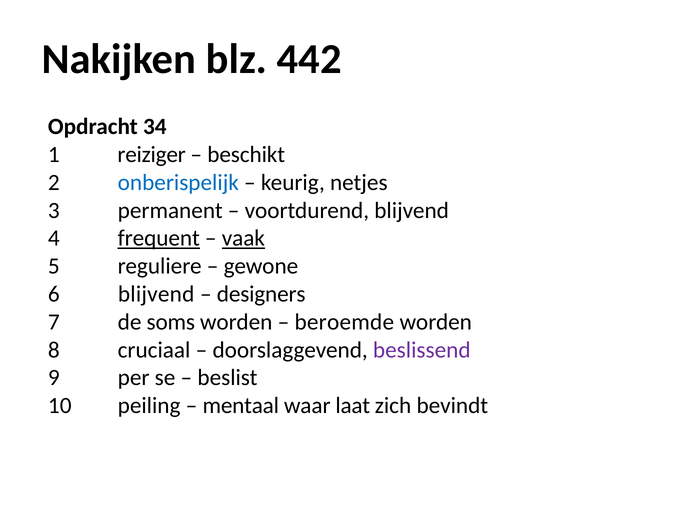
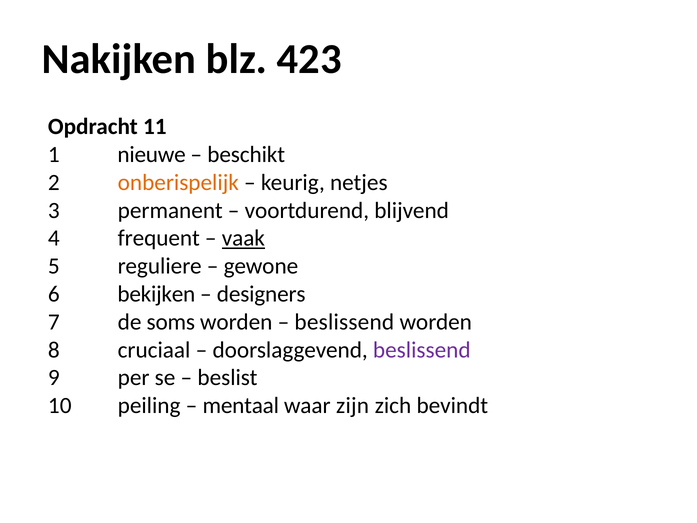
442: 442 -> 423
34: 34 -> 11
reiziger: reiziger -> nieuwe
onberispelijk colour: blue -> orange
frequent underline: present -> none
6 blijvend: blijvend -> bekijken
beroemde at (344, 322): beroemde -> beslissend
laat: laat -> zijn
